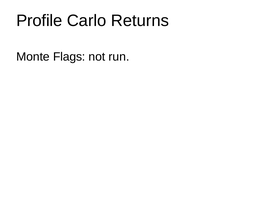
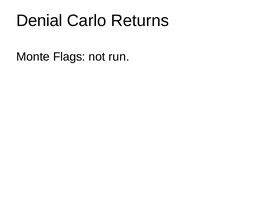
Profile: Profile -> Denial
